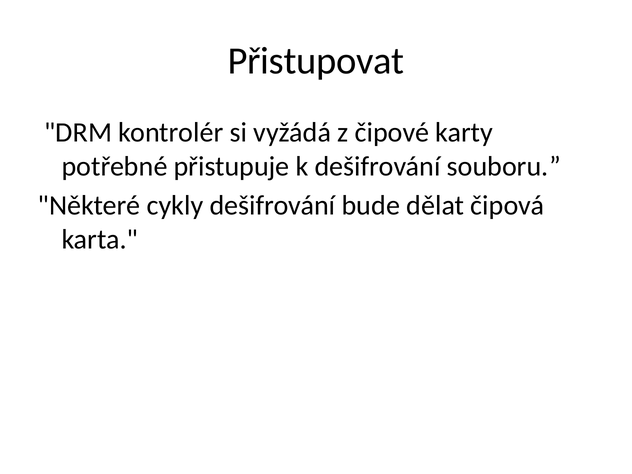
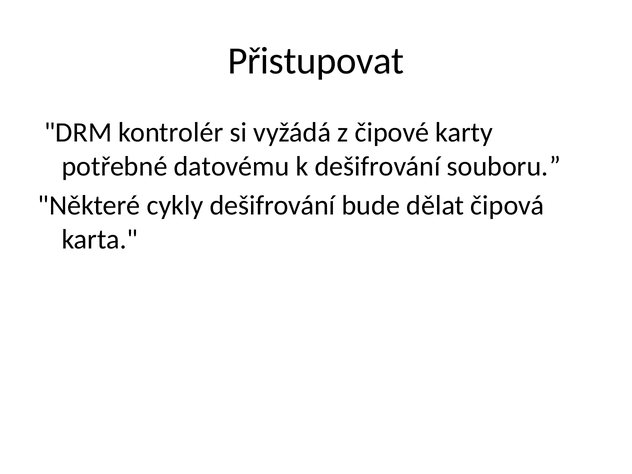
přistupuje: přistupuje -> datovému
